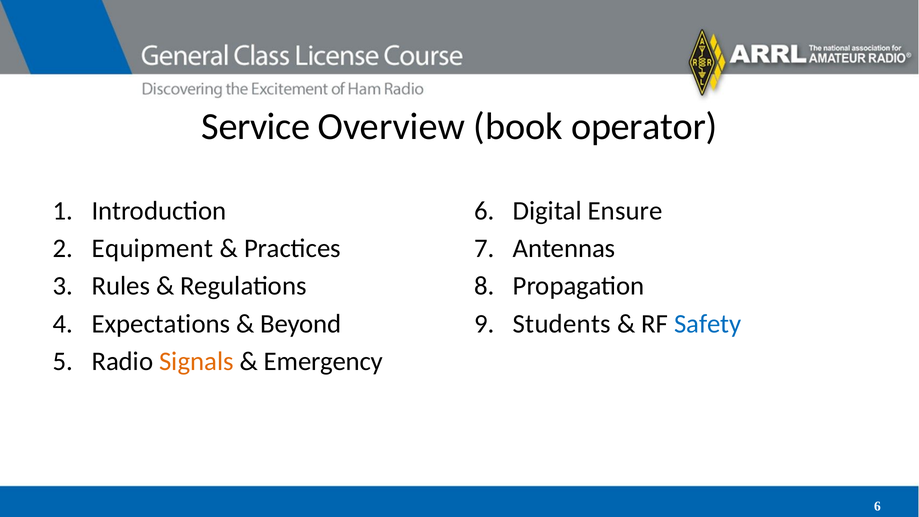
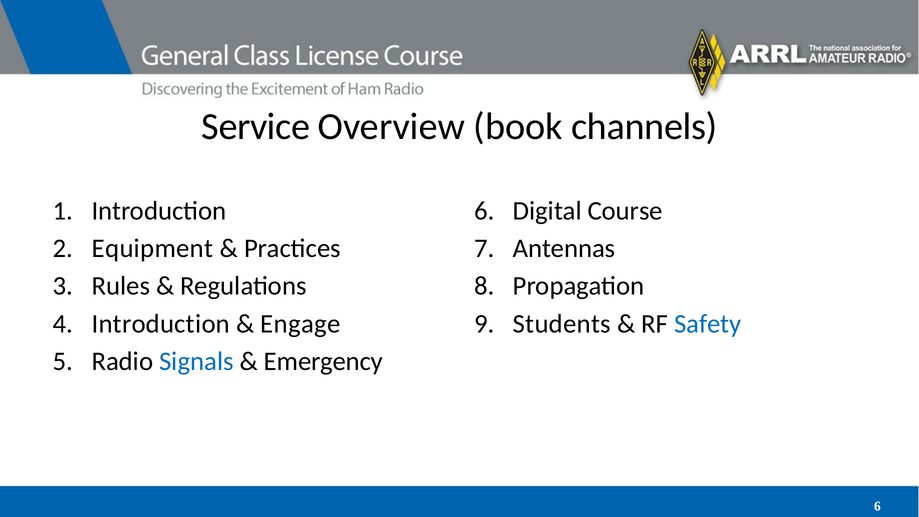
operator: operator -> channels
Ensure: Ensure -> Course
Expectations at (161, 324): Expectations -> Introduction
Beyond: Beyond -> Engage
Signals colour: orange -> blue
